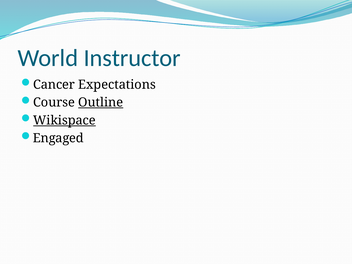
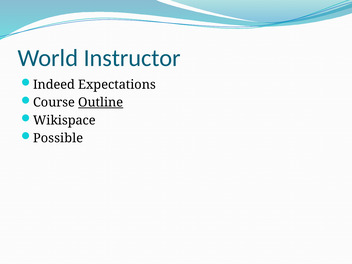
Cancer: Cancer -> Indeed
Wikispace underline: present -> none
Engaged: Engaged -> Possible
